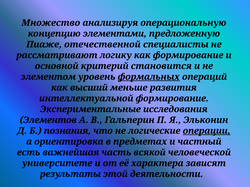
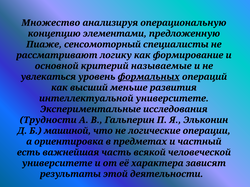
отечественной: отечественной -> сенсомоторный
становится: становится -> называемые
элементом: элементом -> увлекаться
интеллектуальной формирование: формирование -> университете
Элементов: Элементов -> Трудности
познания: познания -> машиной
операции underline: present -> none
